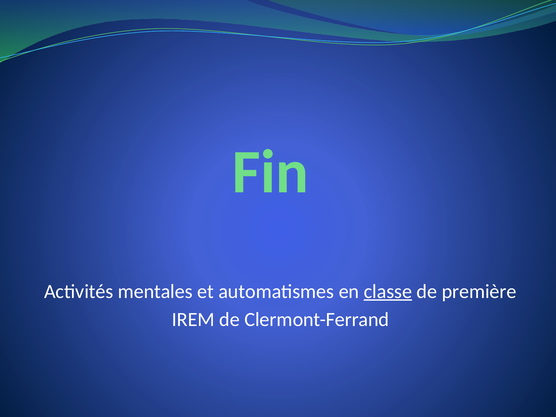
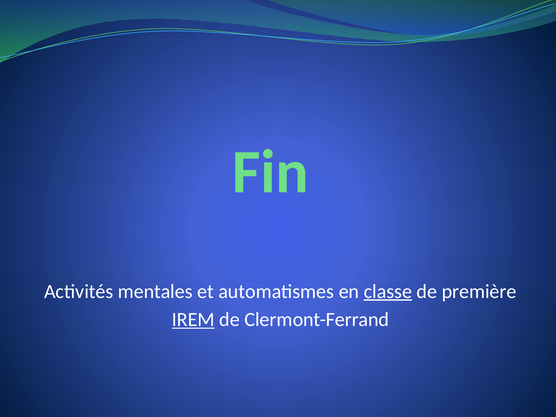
IREM underline: none -> present
